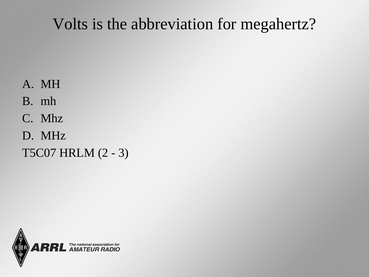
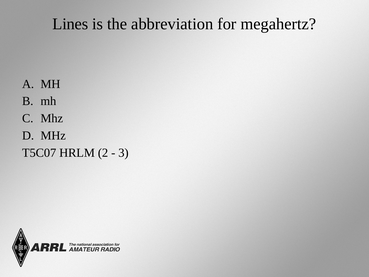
Volts: Volts -> Lines
